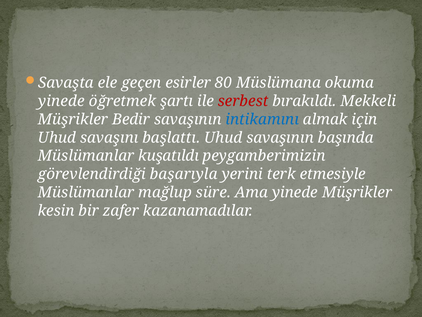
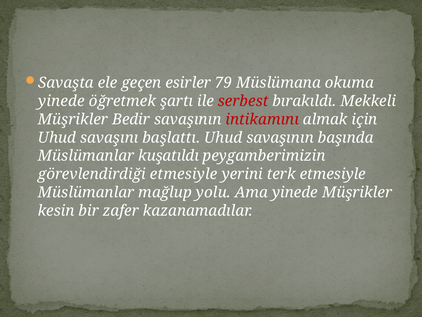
80: 80 -> 79
intikamını colour: blue -> red
görevlendirdiği başarıyla: başarıyla -> etmesiyle
süre: süre -> yolu
